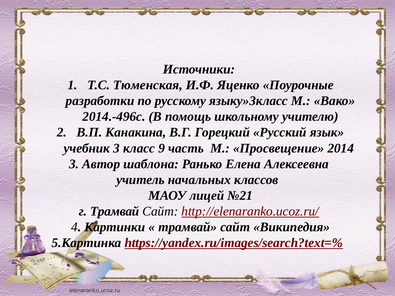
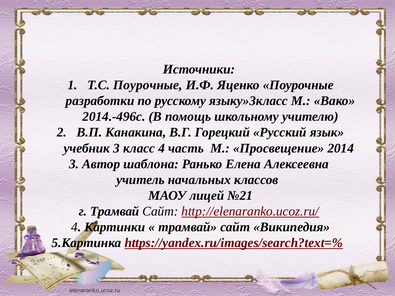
Т.С Тюменская: Тюменская -> Поурочные
класс 9: 9 -> 4
